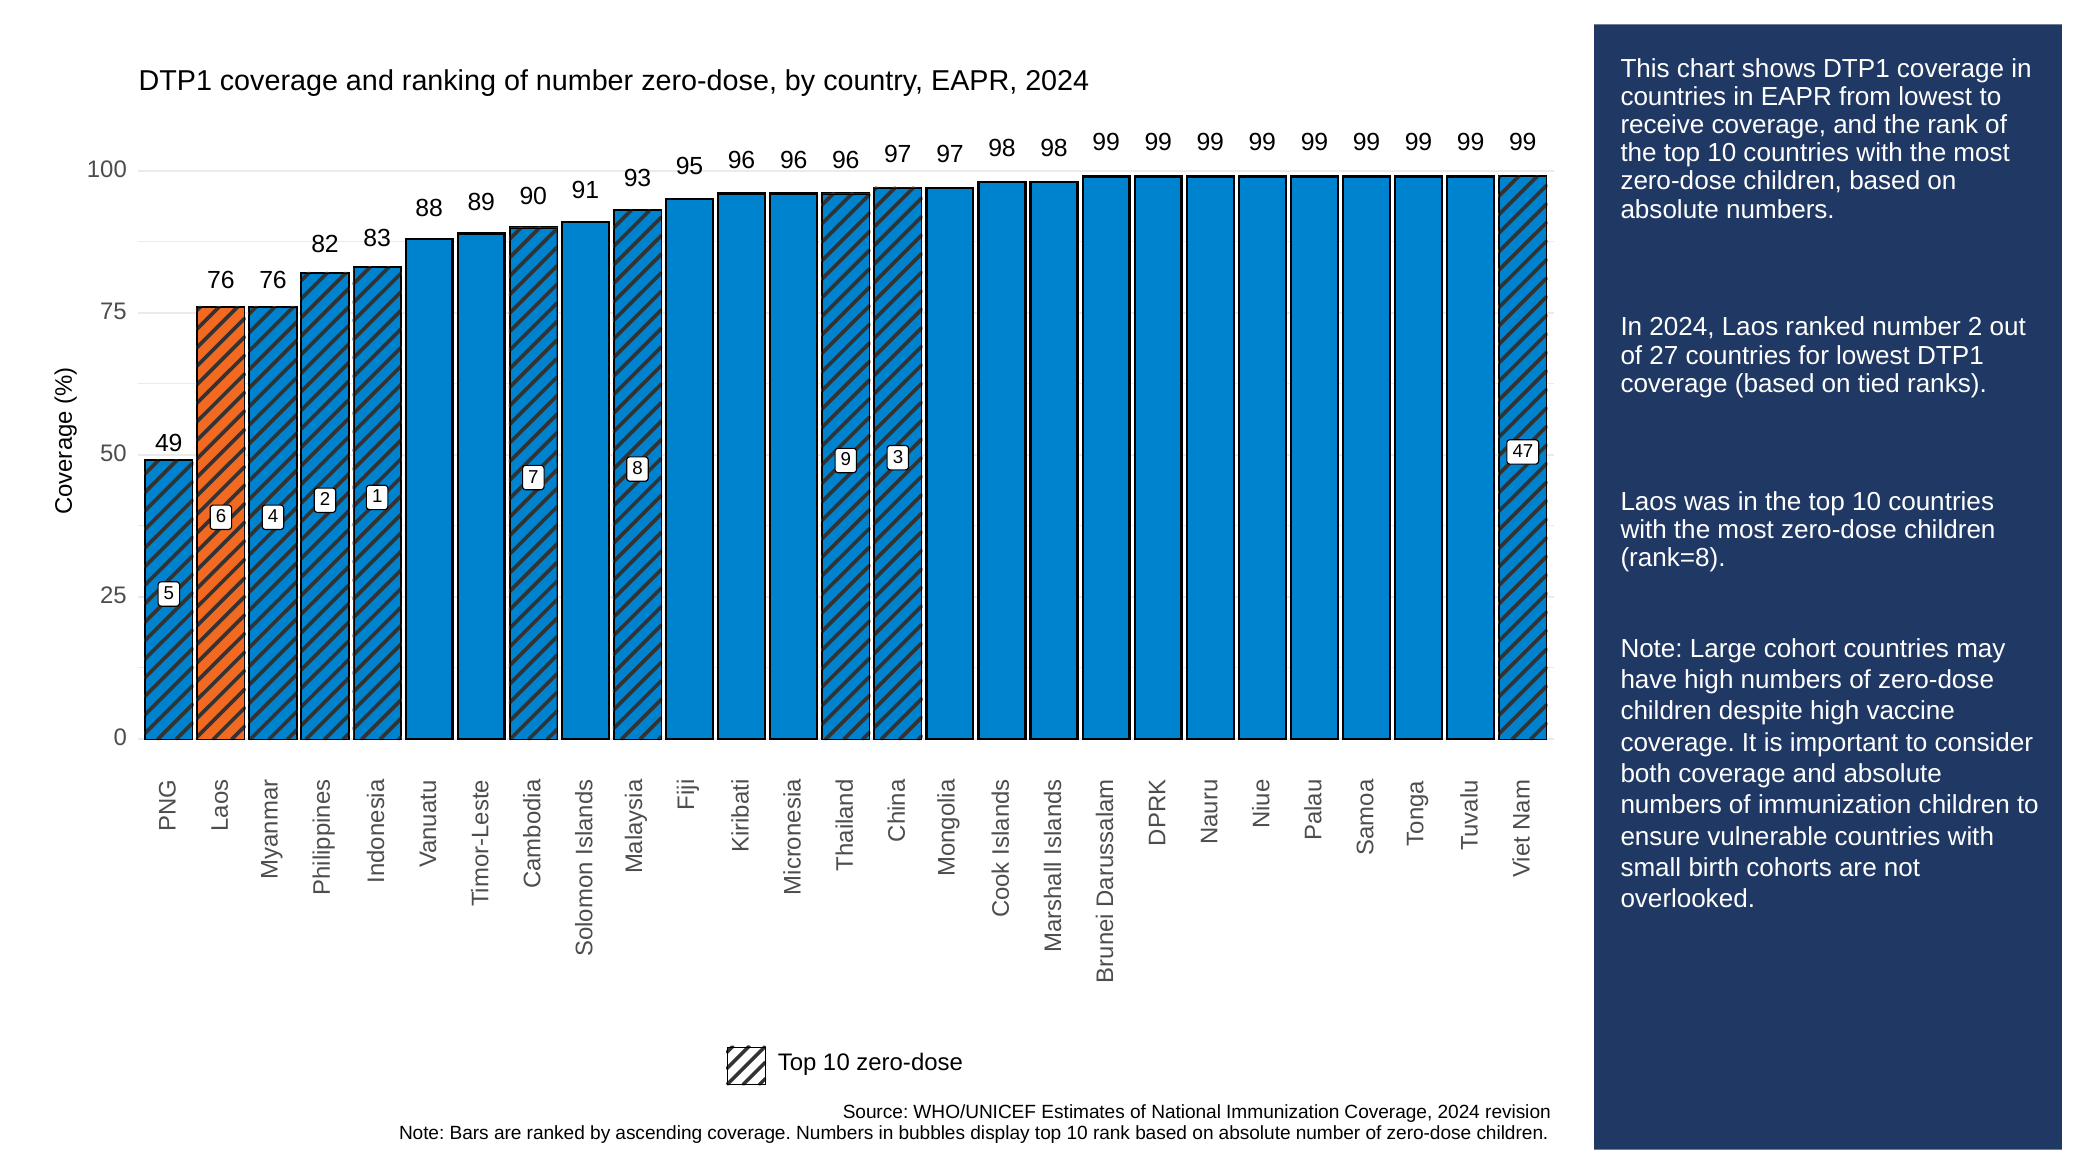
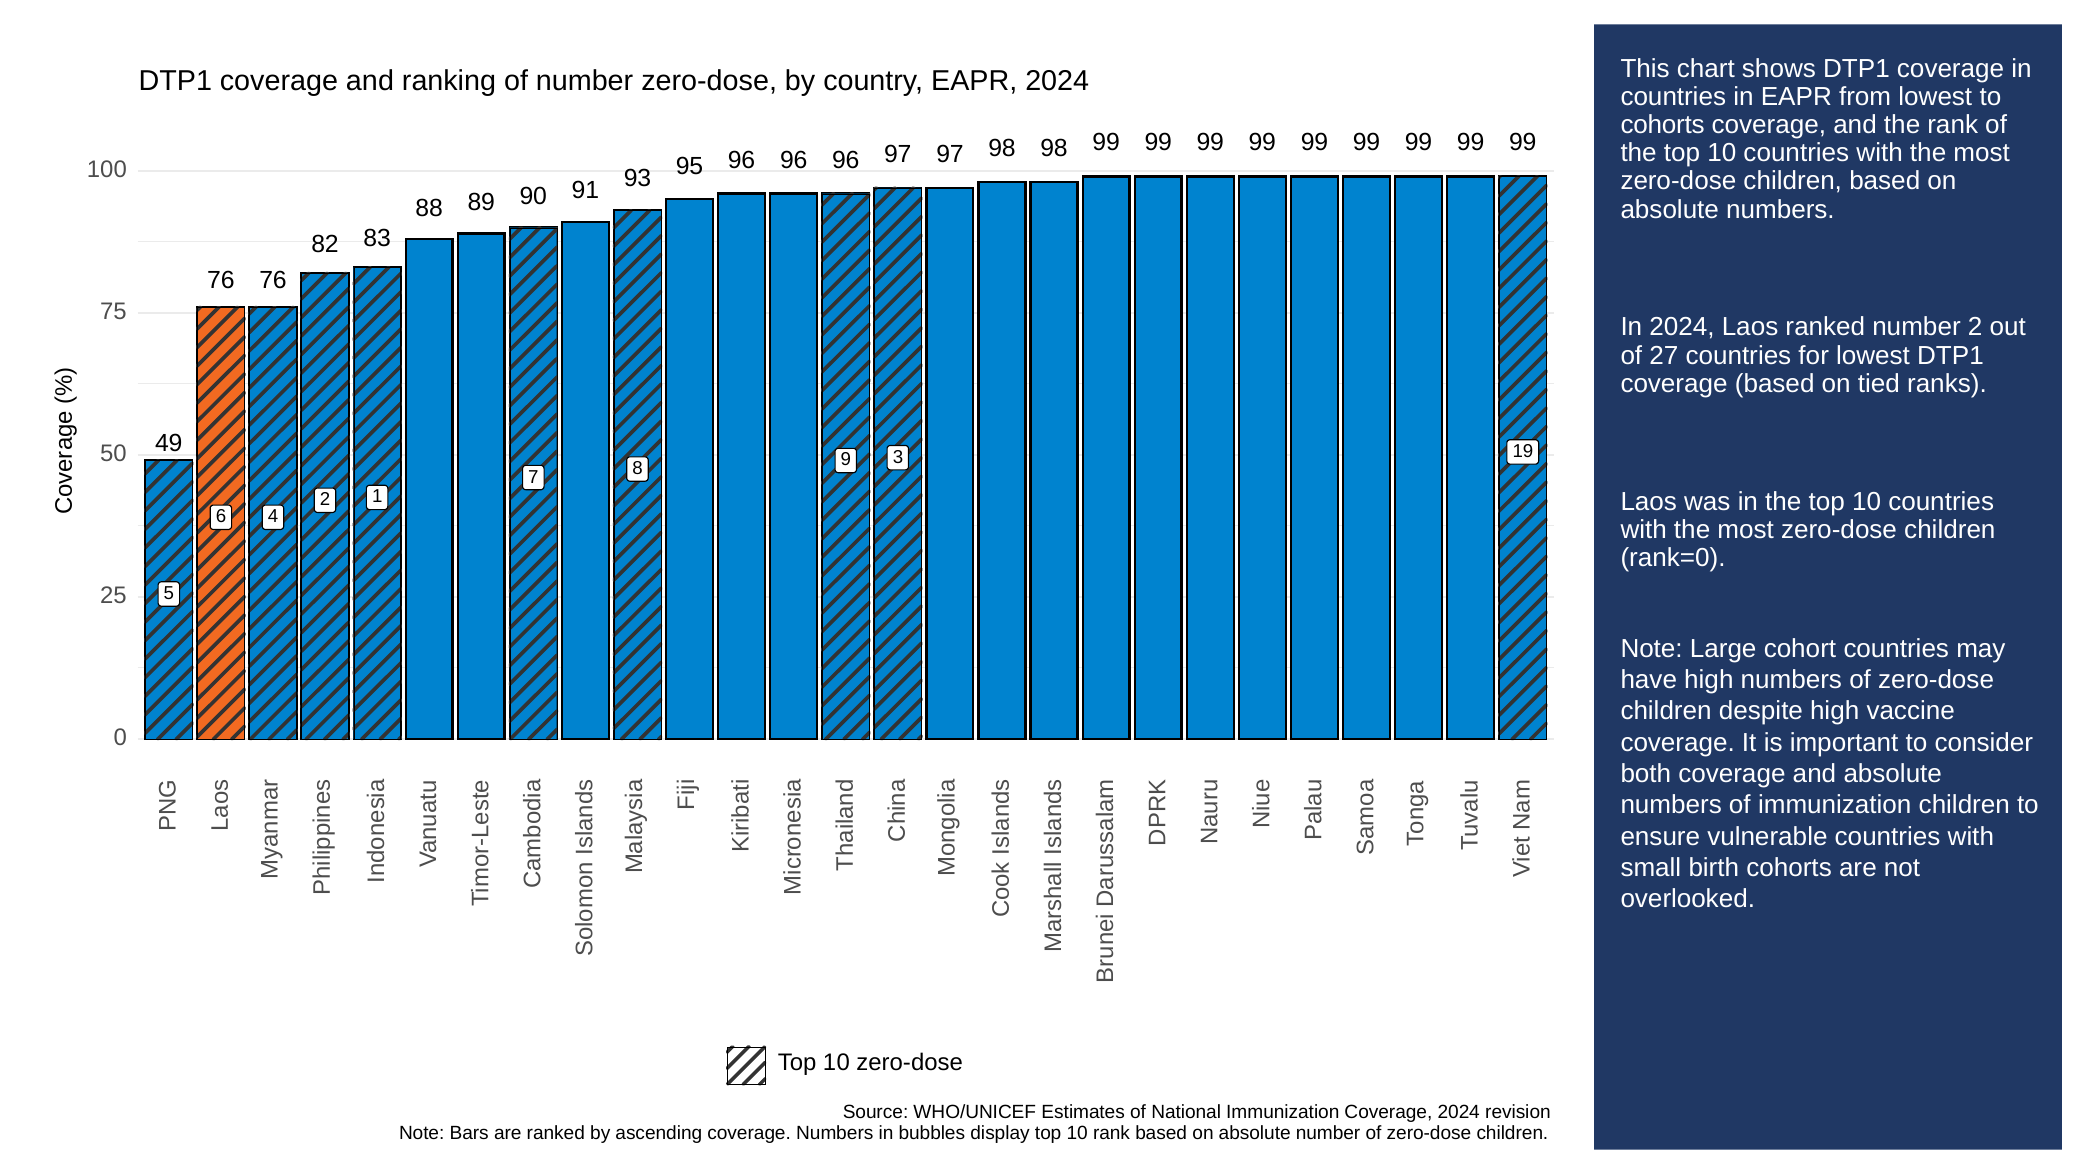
receive at (1662, 125): receive -> cohorts
47: 47 -> 19
rank=8: rank=8 -> rank=0
